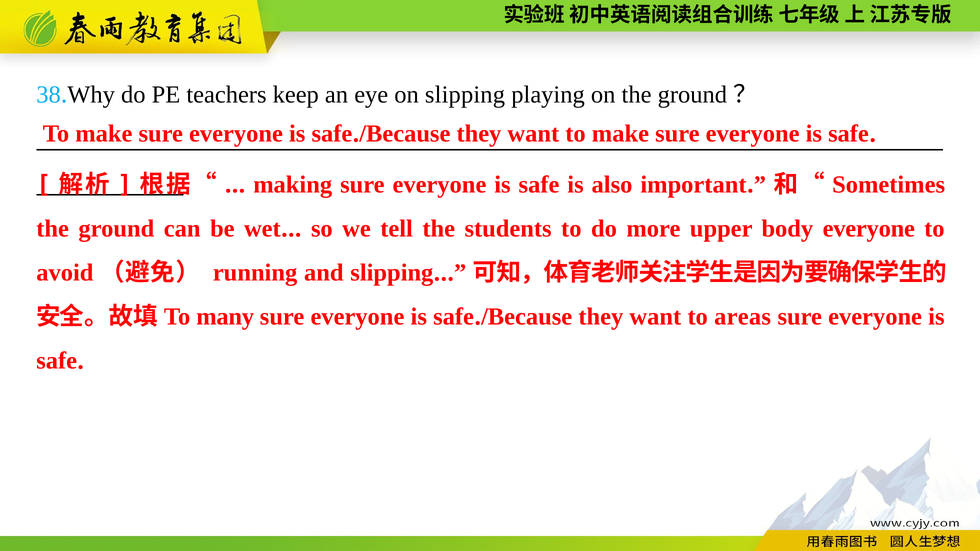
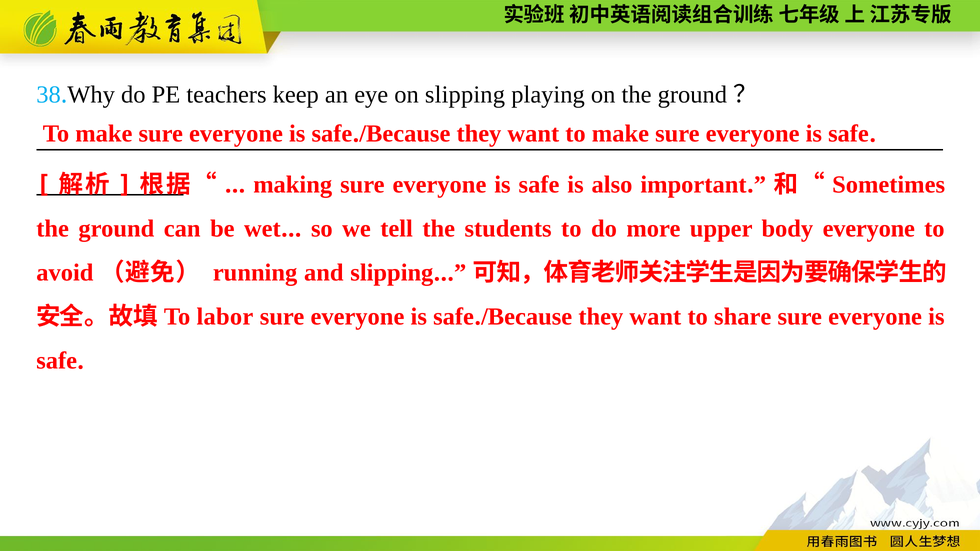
many: many -> labor
areas: areas -> share
